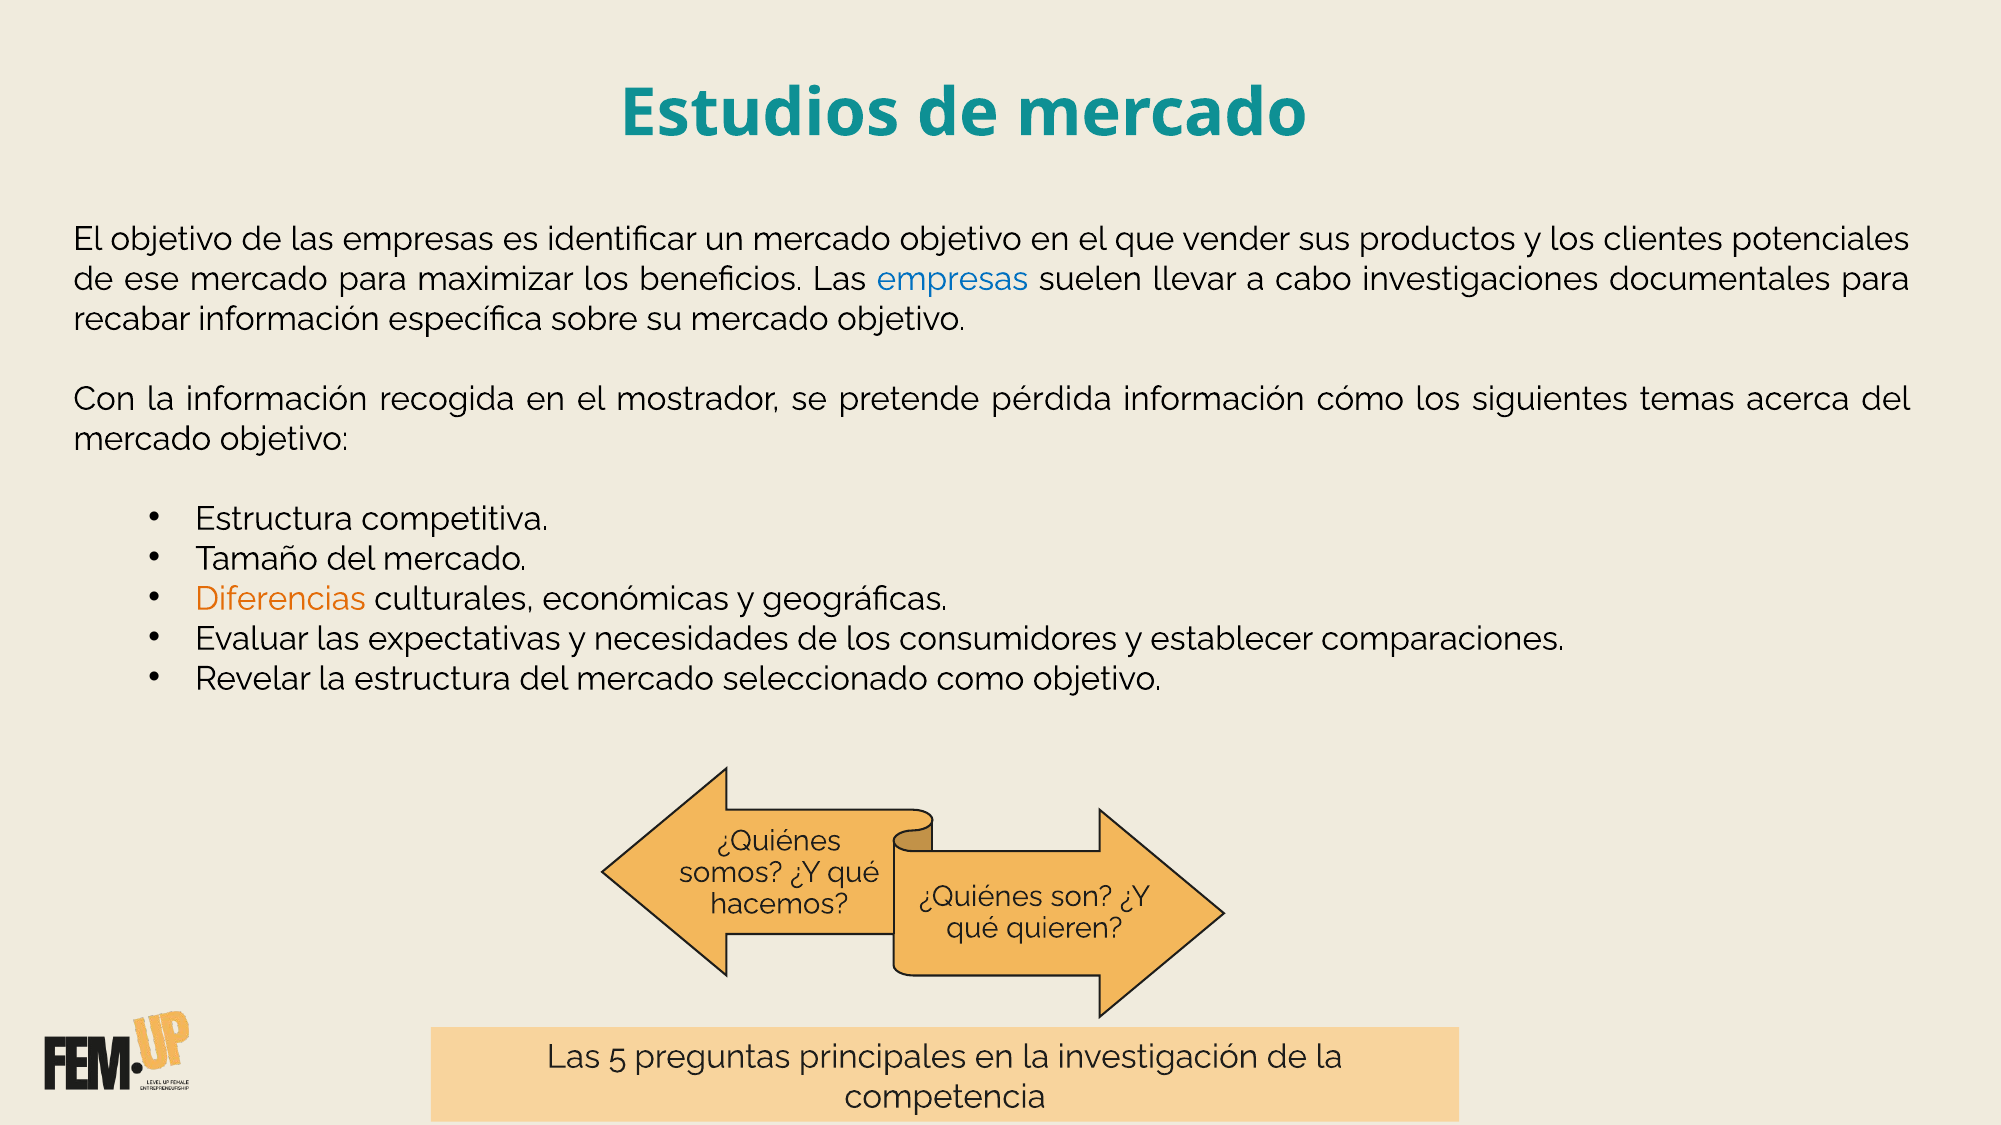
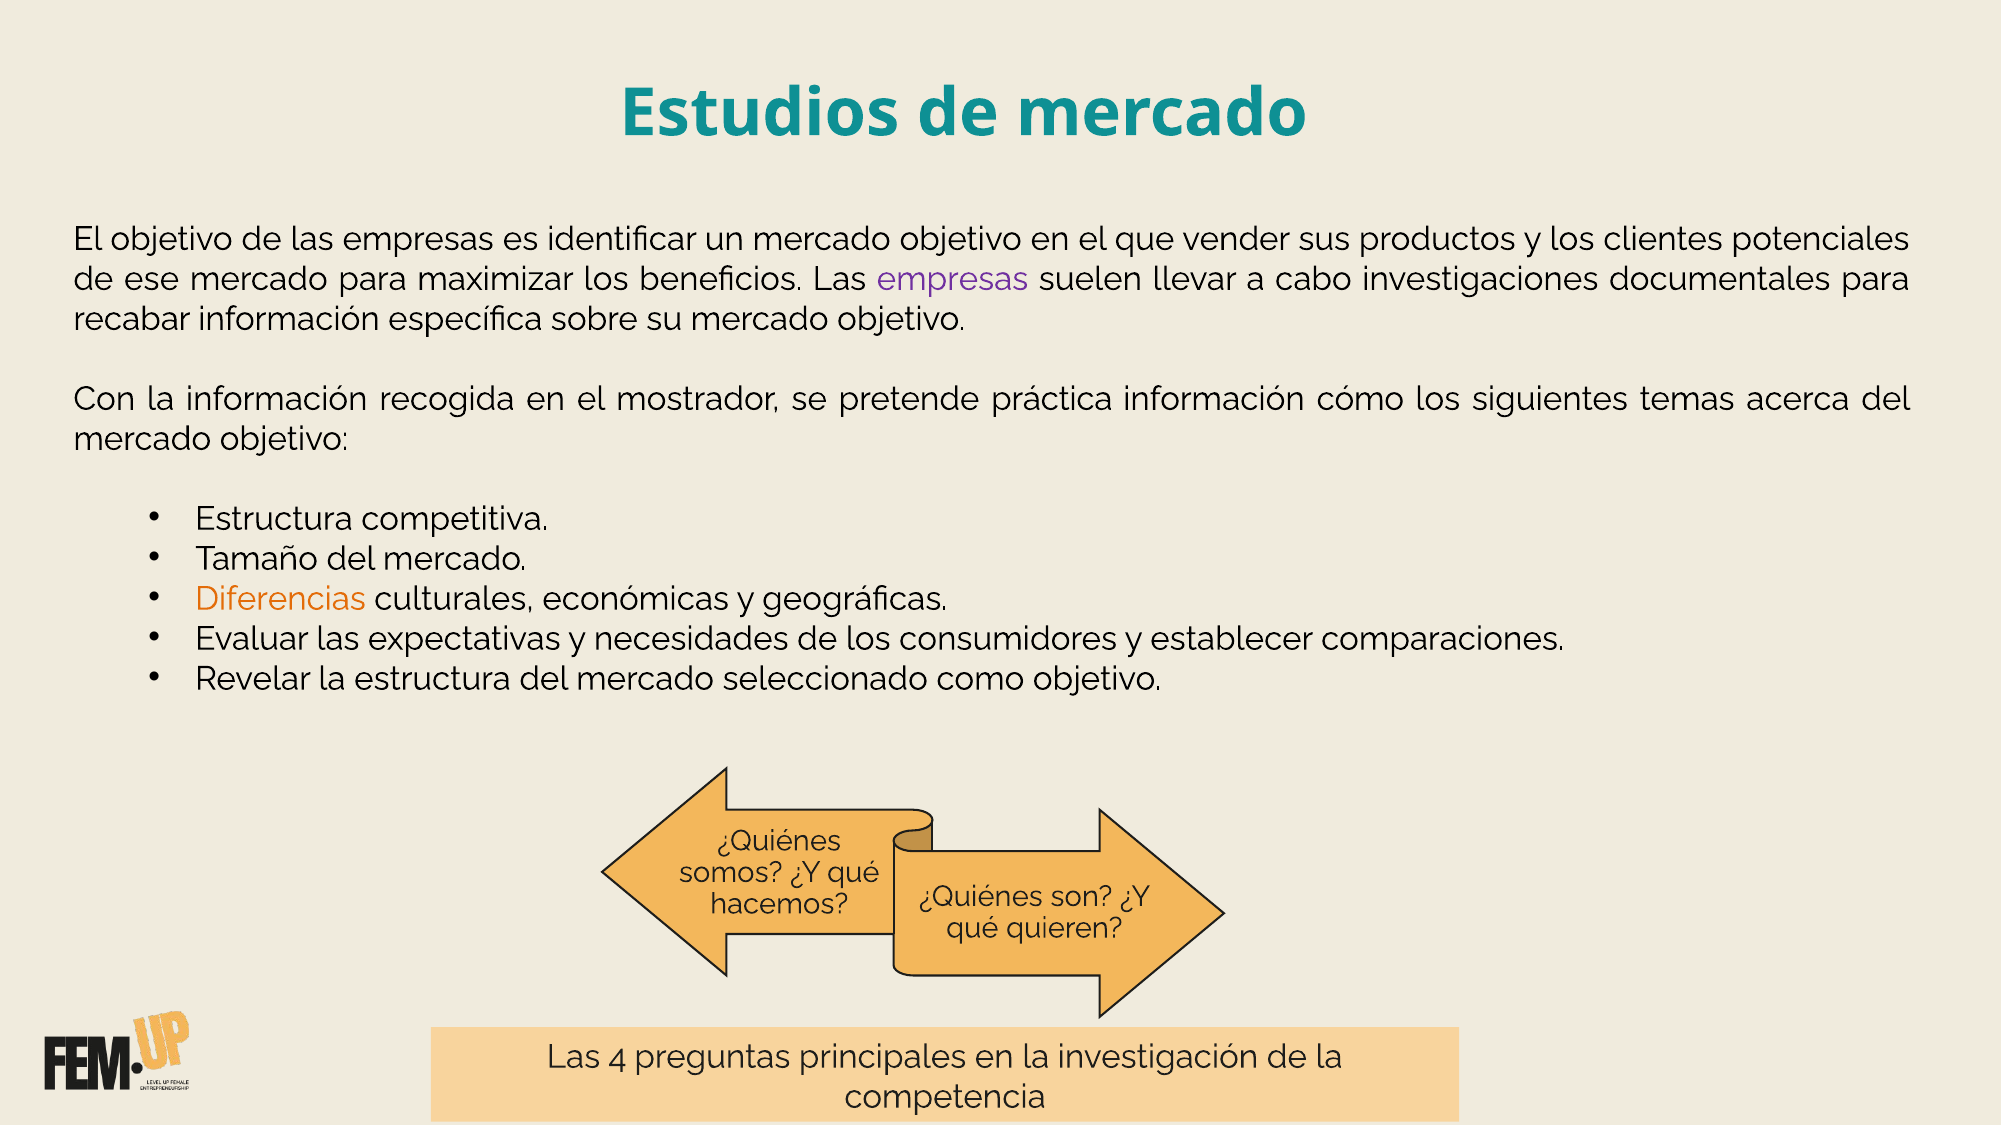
empresas at (952, 279) colour: blue -> purple
pérdida: pérdida -> práctica
5: 5 -> 4
